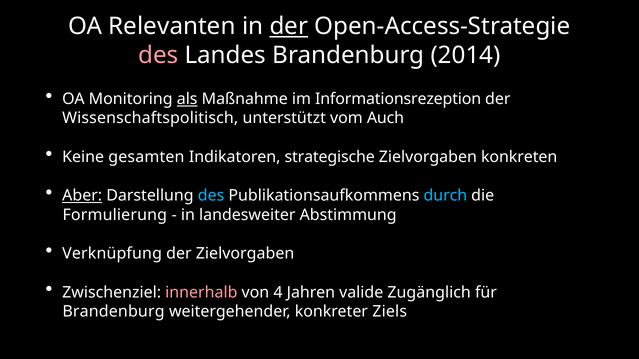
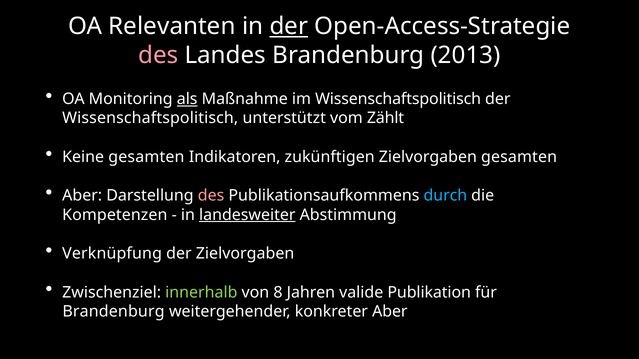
2014: 2014 -> 2013
im Informationsrezeption: Informationsrezeption -> Wissenschaftspolitisch
Auch: Auch -> Zählt
strategische: strategische -> zukünftigen
Zielvorgaben konkreten: konkreten -> gesamten
Aber at (82, 196) underline: present -> none
des at (211, 196) colour: light blue -> pink
Formulierung: Formulierung -> Kompetenzen
landesweiter underline: none -> present
innerhalb colour: pink -> light green
4: 4 -> 8
Zugänglich: Zugänglich -> Publikation
konkreter Ziels: Ziels -> Aber
